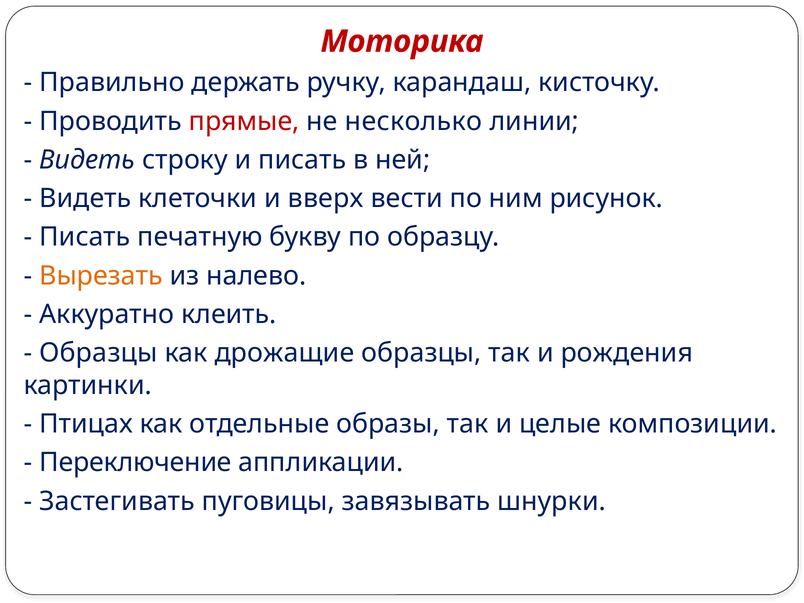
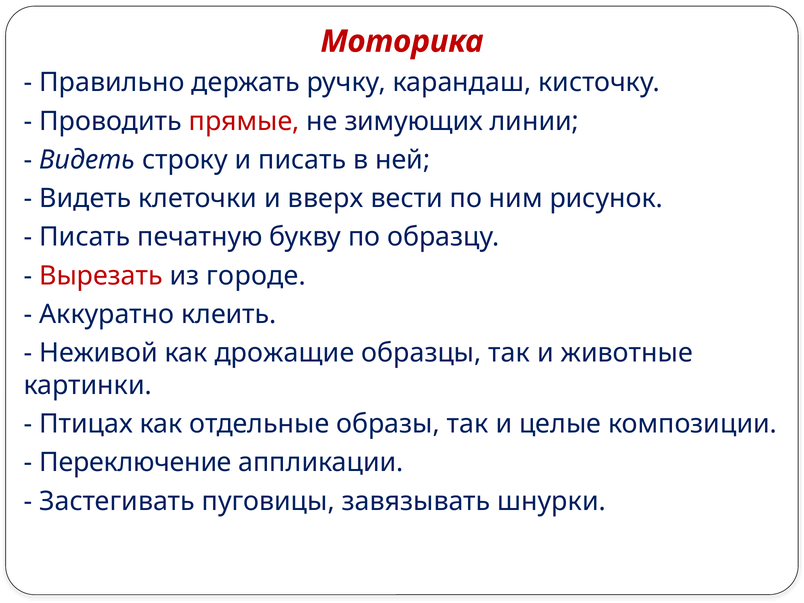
несколько: несколько -> зимующих
Вырезать colour: orange -> red
налево: налево -> городе
Образцы at (98, 353): Образцы -> Неживой
рождения: рождения -> животные
